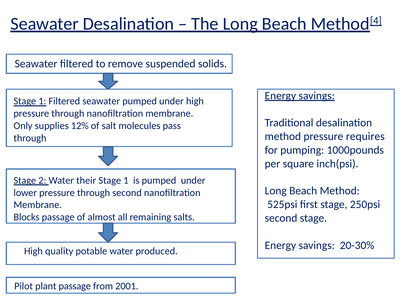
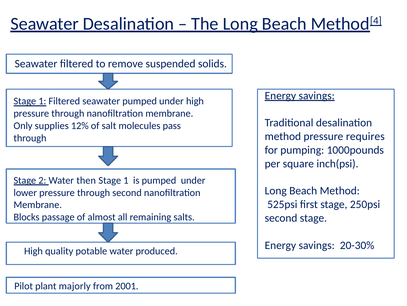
their: their -> then
plant passage: passage -> majorly
